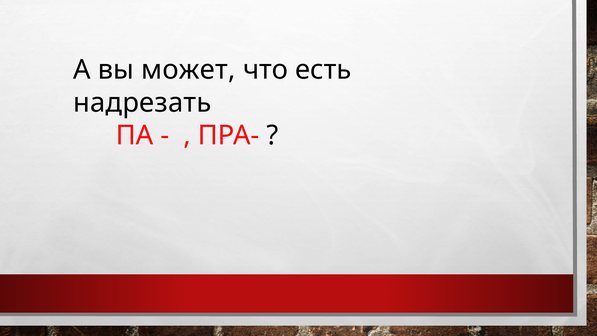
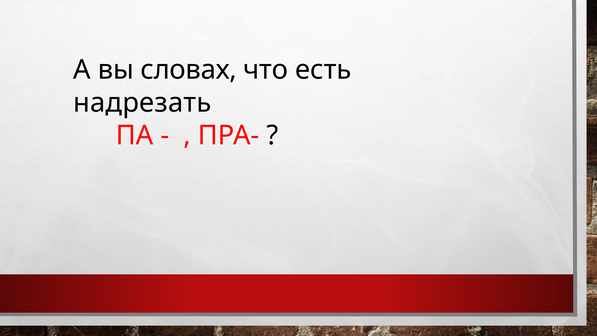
может: может -> словах
